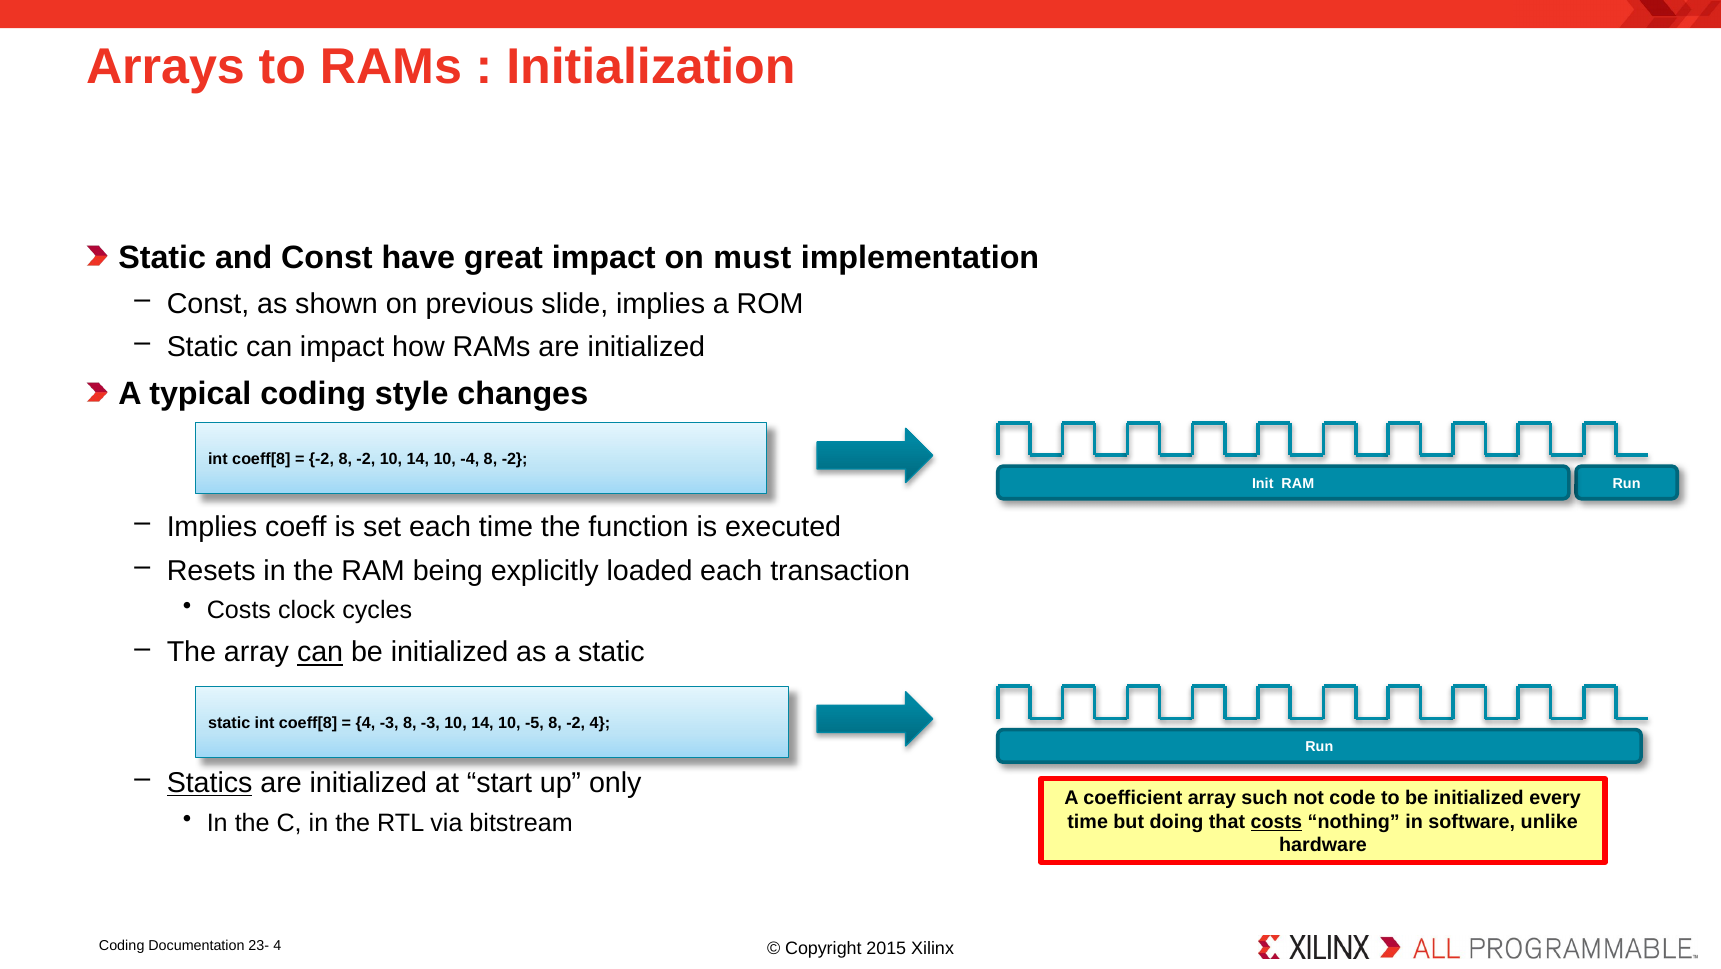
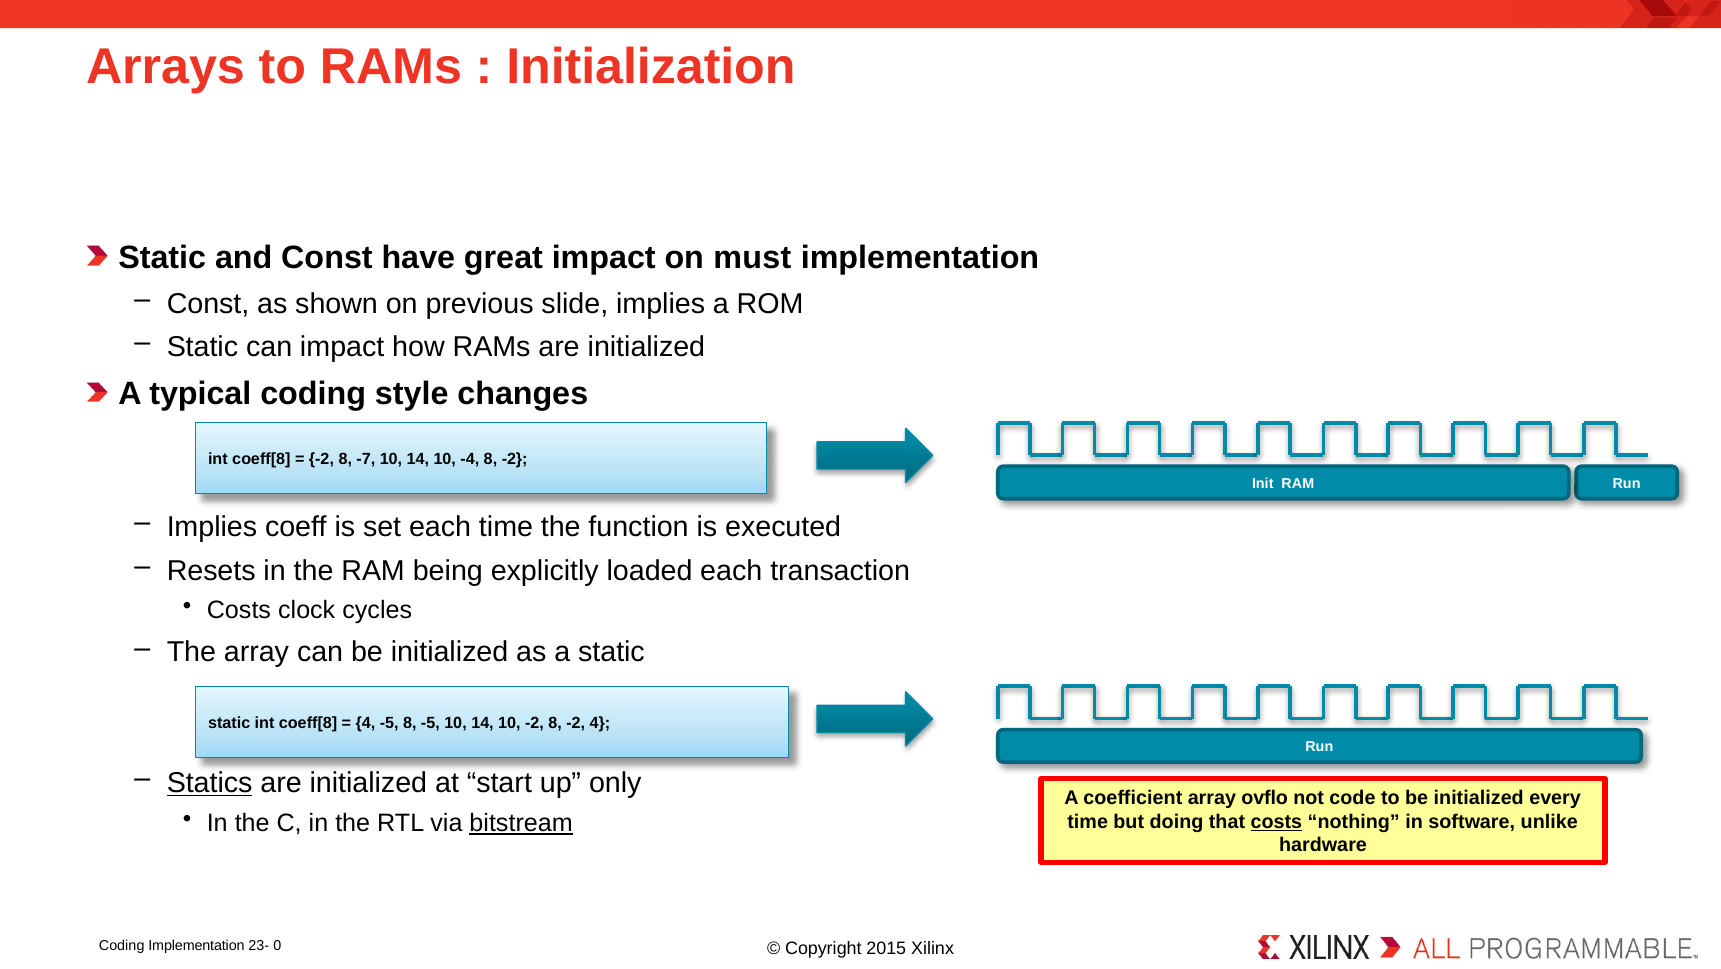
-2 8 -2: -2 -> -7
can at (320, 652) underline: present -> none
4 -3: -3 -> -5
8 -3: -3 -> -5
10 -5: -5 -> -2
such: such -> ovflo
bitstream underline: none -> present
Coding Documentation: Documentation -> Implementation
23- 4: 4 -> 0
